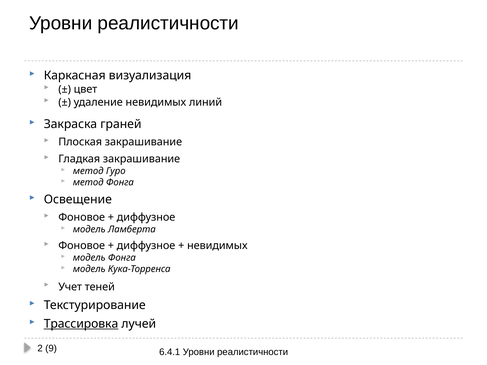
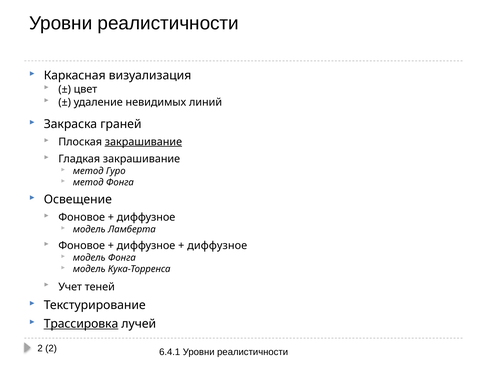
закрашивание at (143, 142) underline: none -> present
невидимых at (217, 246): невидимых -> диффузное
2 9: 9 -> 2
